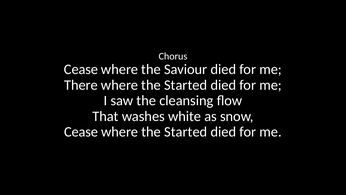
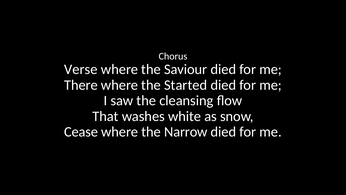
Cease at (81, 69): Cease -> Verse
Started at (186, 132): Started -> Narrow
